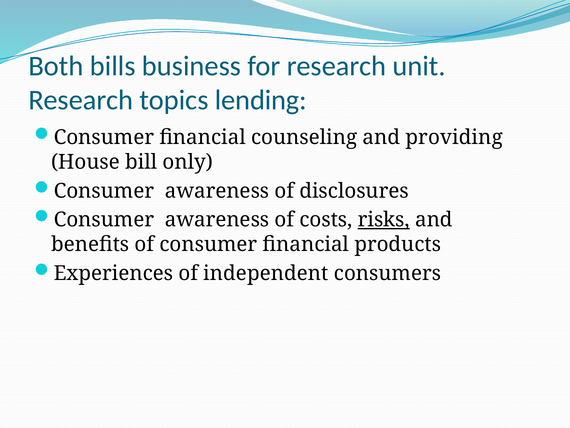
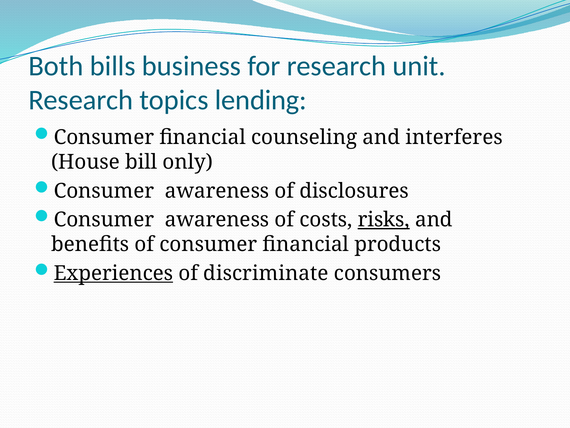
providing: providing -> interferes
Experiences underline: none -> present
independent: independent -> discriminate
